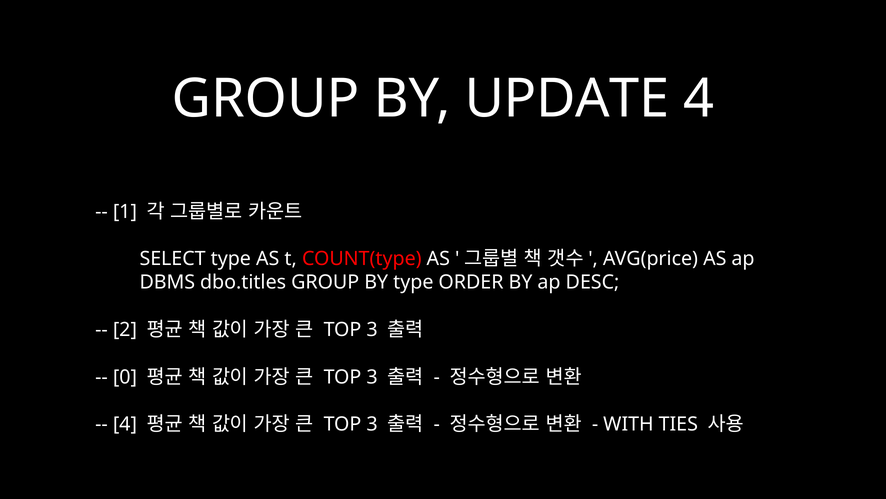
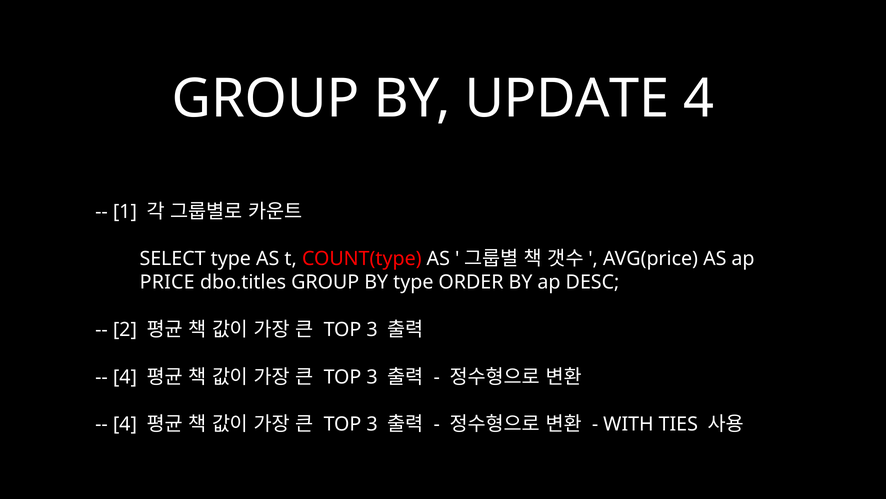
DBMS: DBMS -> PRICE
0 at (125, 377): 0 -> 4
